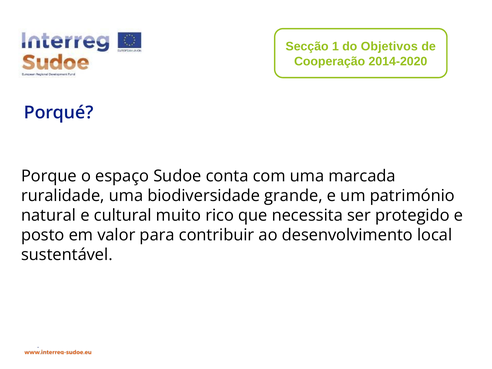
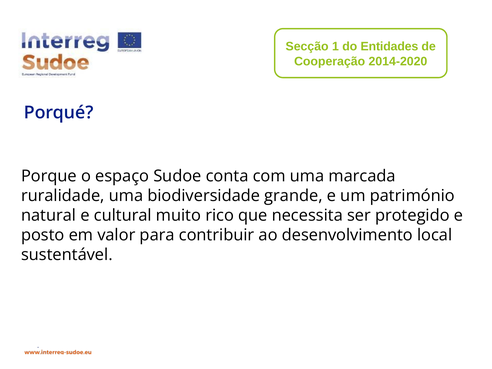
Objetivos: Objetivos -> Entidades
